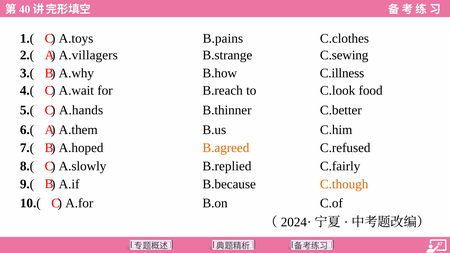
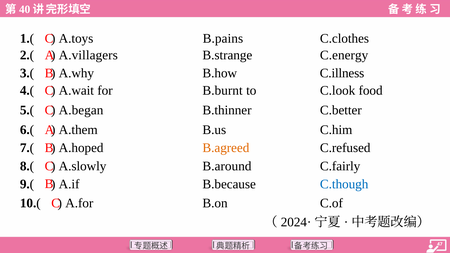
C.sewing: C.sewing -> C.energy
B.reach: B.reach -> B.burnt
A.hands: A.hands -> A.began
B.replied: B.replied -> B.around
C.though colour: orange -> blue
